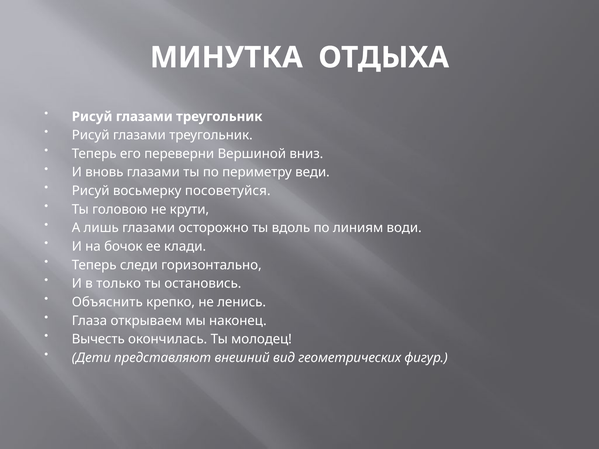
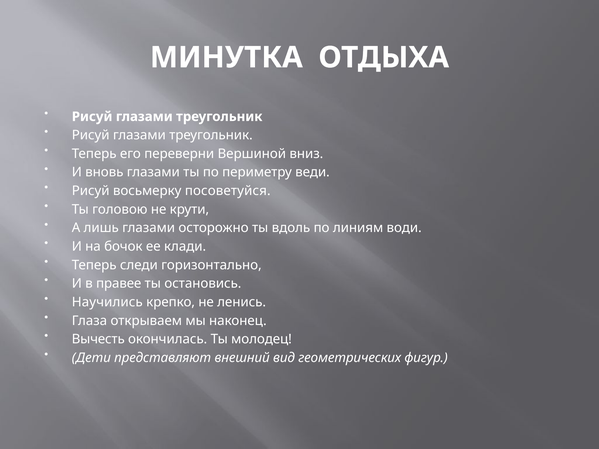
только: только -> правее
Объяснить: Объяснить -> Научились
